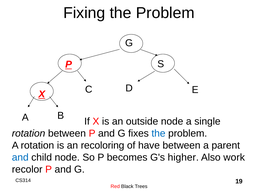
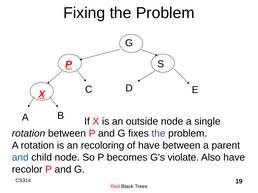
the at (158, 134) colour: blue -> purple
higher: higher -> violate
Also work: work -> have
